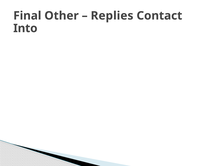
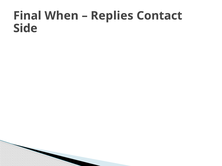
Other: Other -> When
Into: Into -> Side
